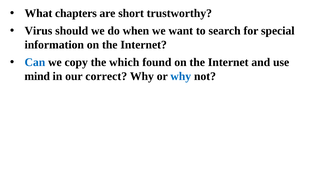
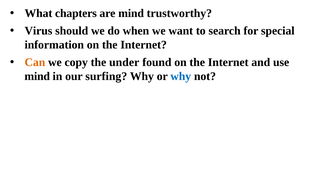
are short: short -> mind
Can colour: blue -> orange
which: which -> under
correct: correct -> surfing
